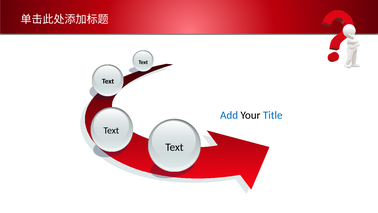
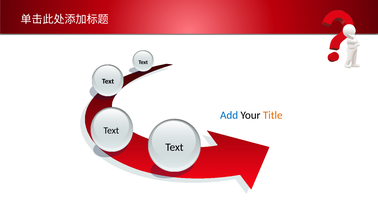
Title colour: blue -> orange
